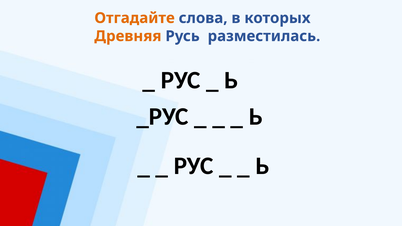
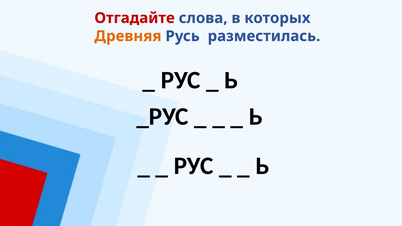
Отгадайте colour: orange -> red
